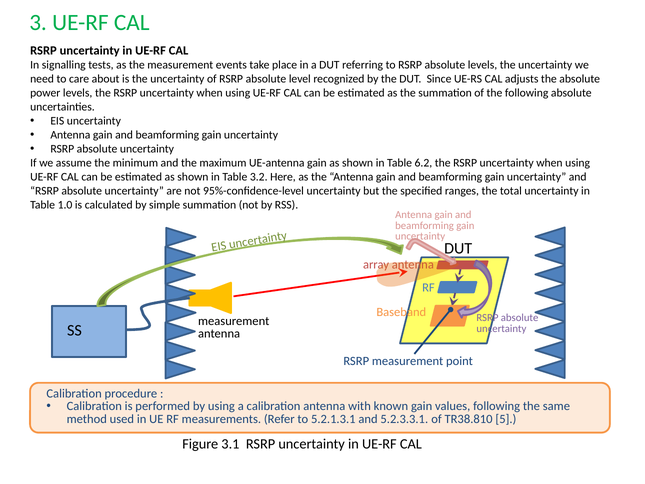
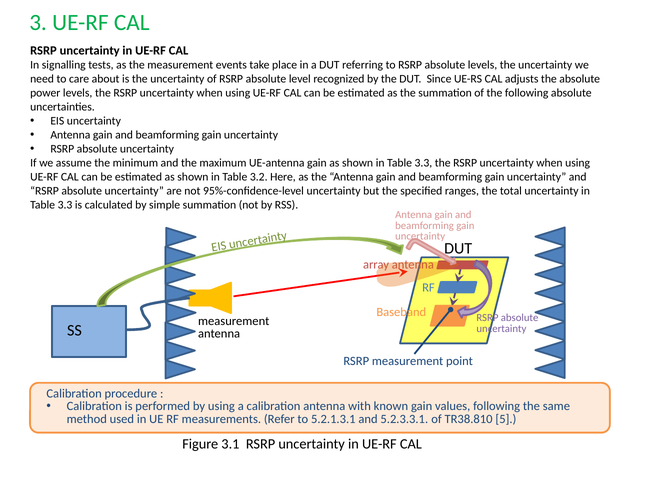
shown in Table 6.2: 6.2 -> 3.3
1.0 at (65, 205): 1.0 -> 3.3
